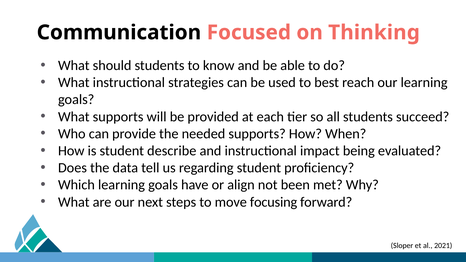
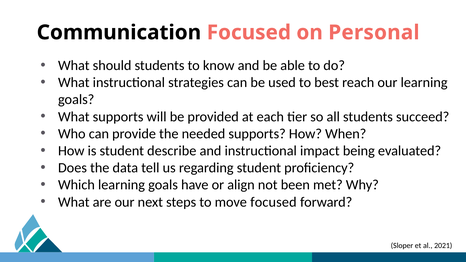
Thinking: Thinking -> Personal
move focusing: focusing -> focused
